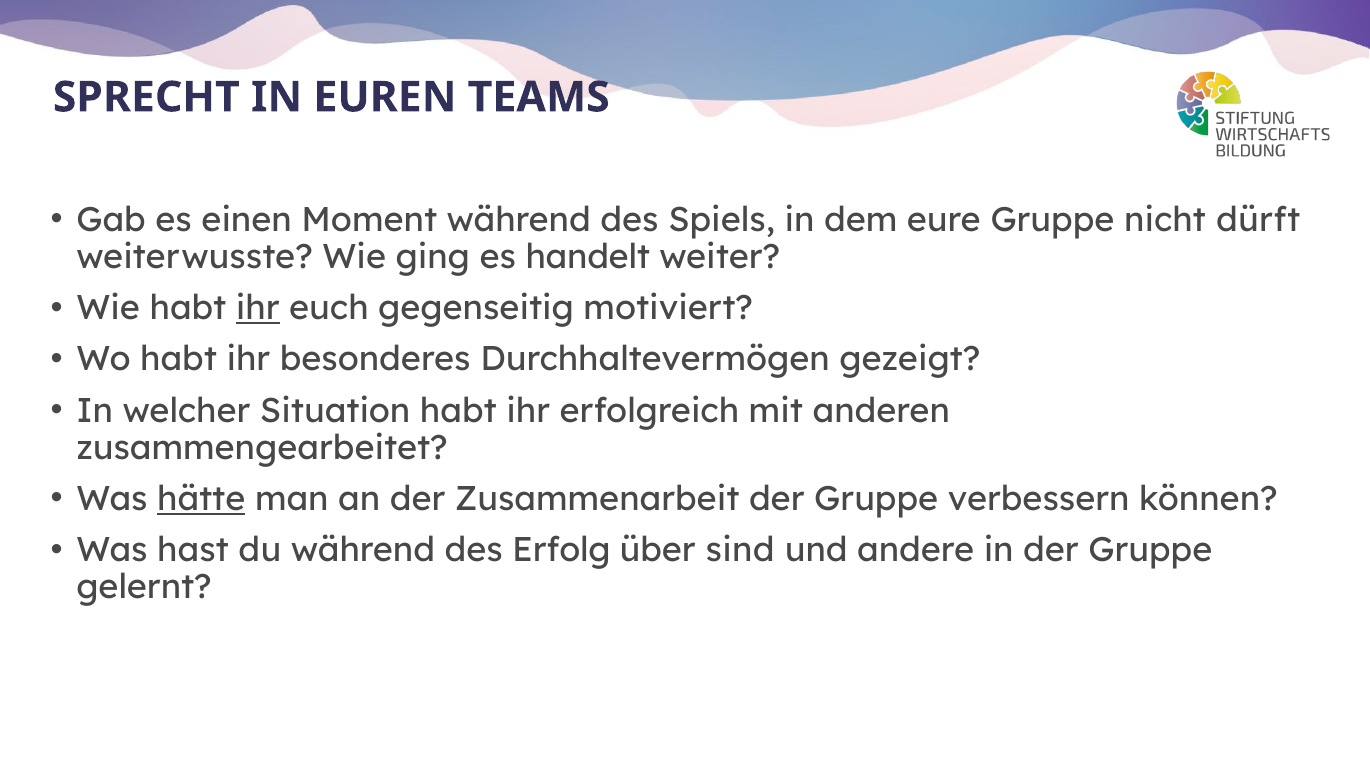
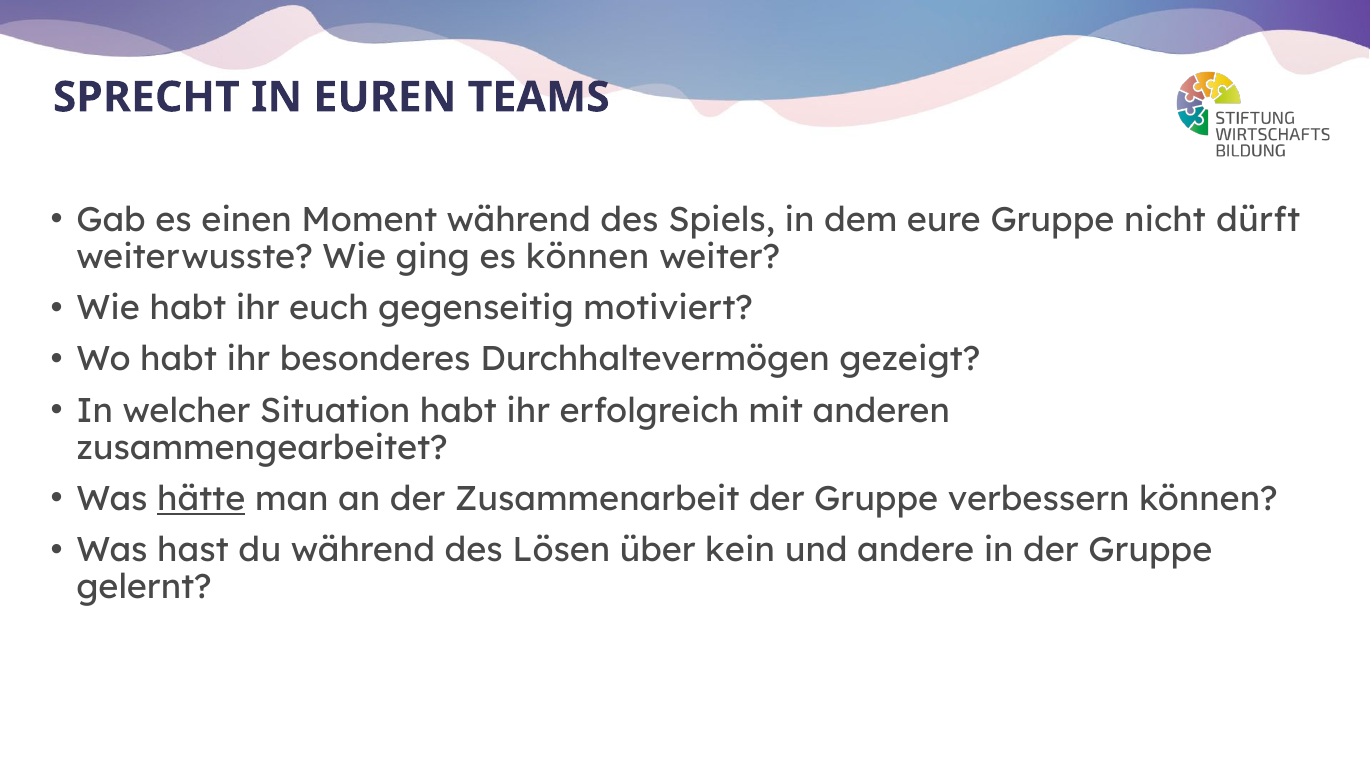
es handelt: handelt -> können
ihr at (258, 308) underline: present -> none
Erfolg: Erfolg -> Lösen
sind: sind -> kein
